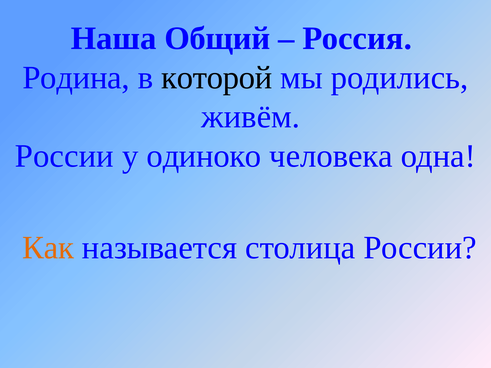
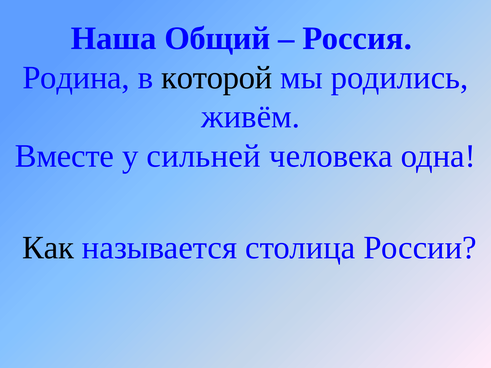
России at (64, 156): России -> Вместе
одиноко: одиноко -> сильней
Как colour: orange -> black
